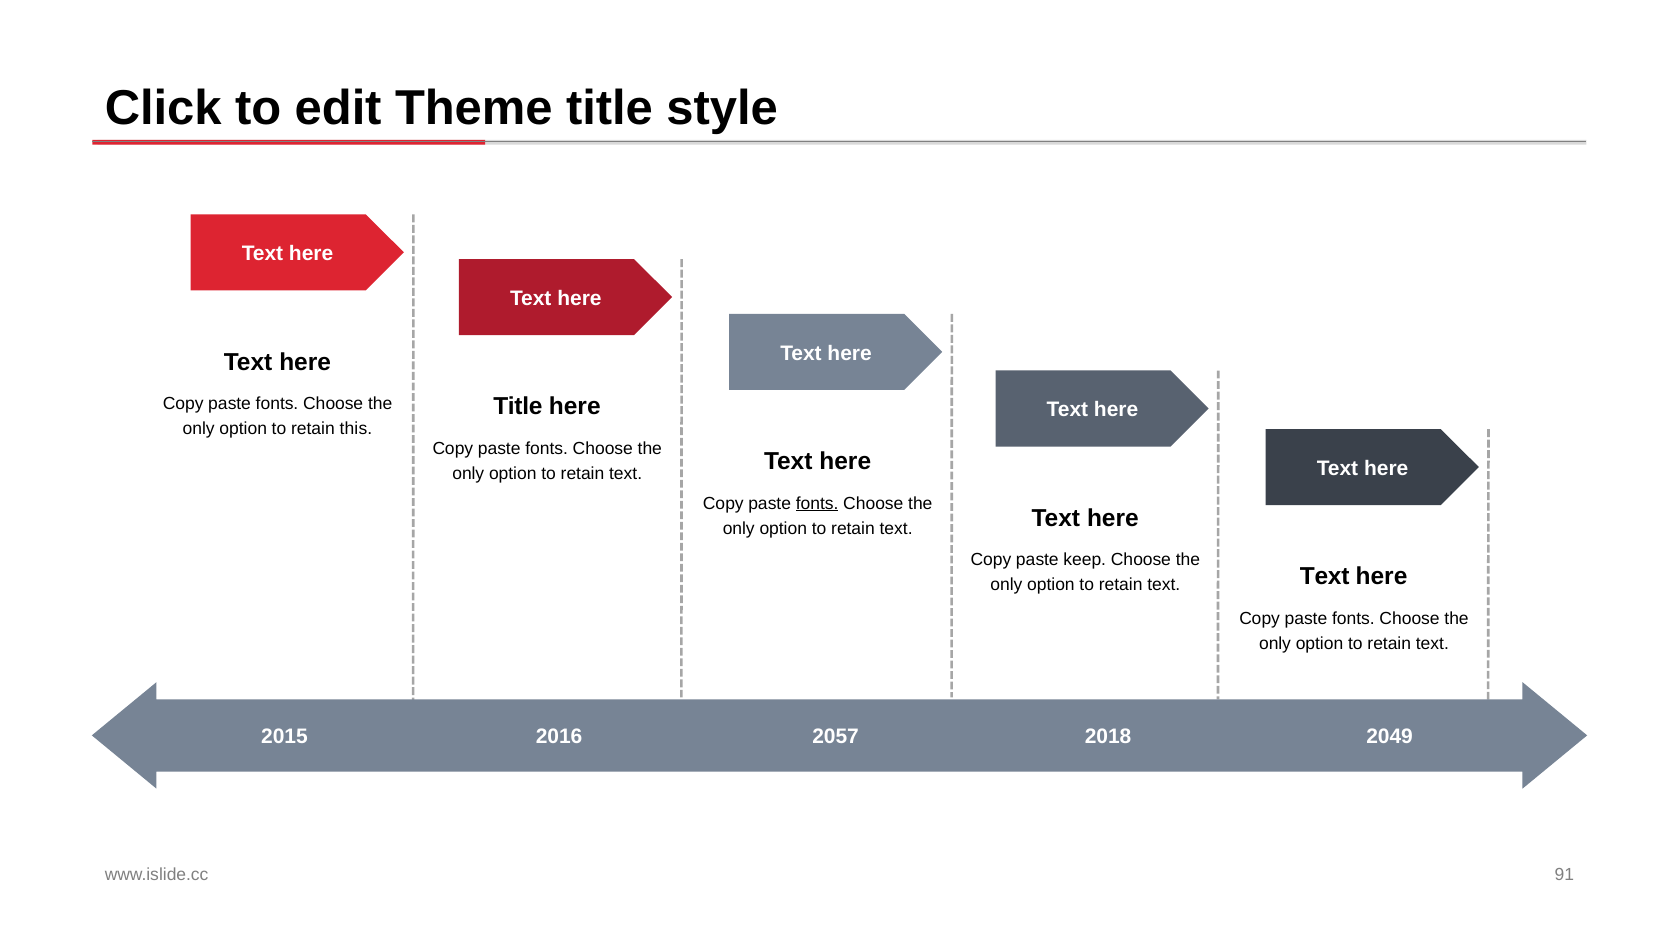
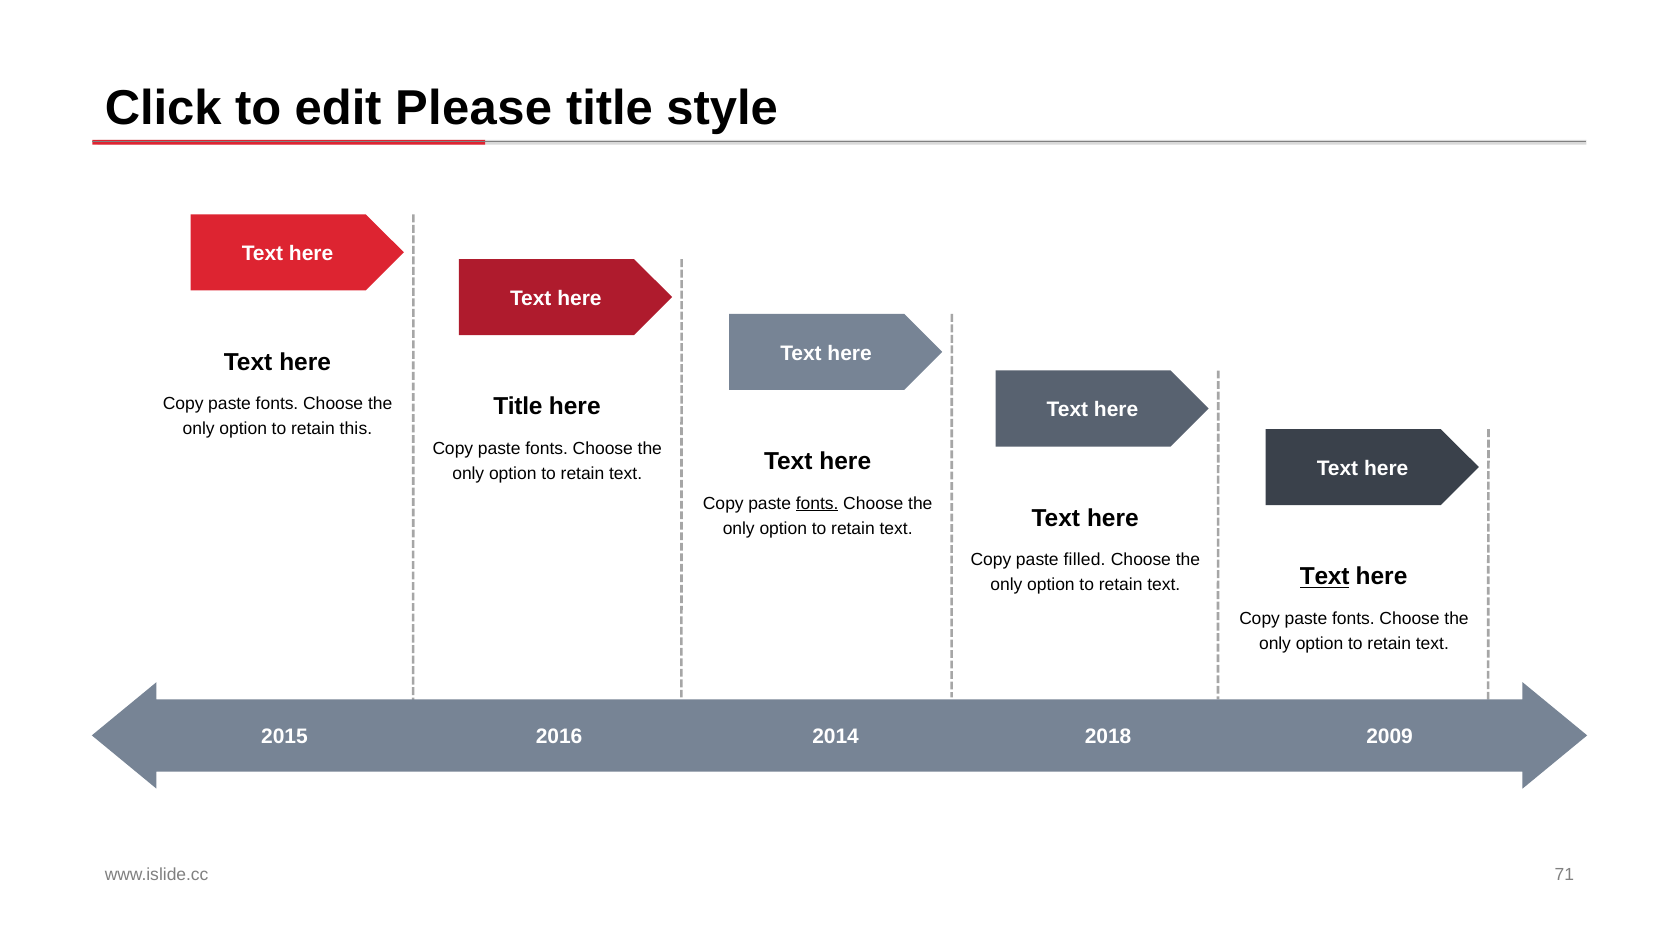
Theme: Theme -> Please
keep: keep -> filled
Text at (1325, 577) underline: none -> present
2057: 2057 -> 2014
2049: 2049 -> 2009
91: 91 -> 71
